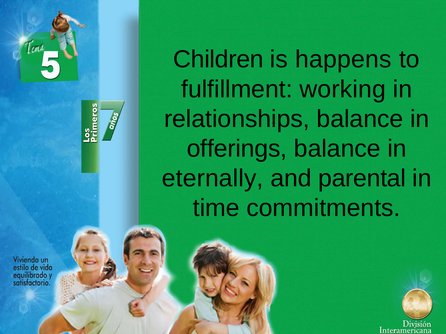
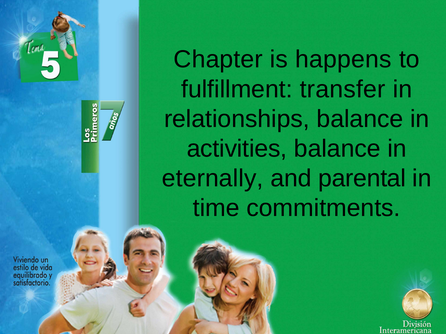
Children: Children -> Chapter
working: working -> transfer
offerings: offerings -> activities
